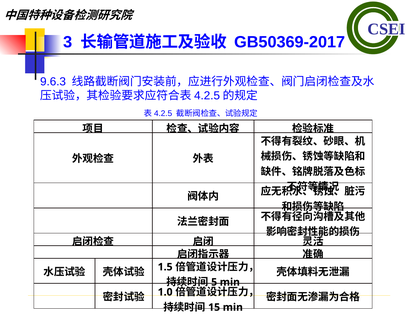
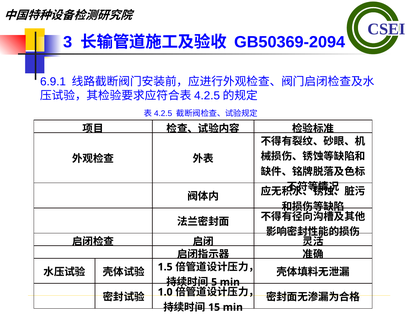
GB50369-2017: GB50369-2017 -> GB50369-2094
9.6.3: 9.6.3 -> 6.9.1
